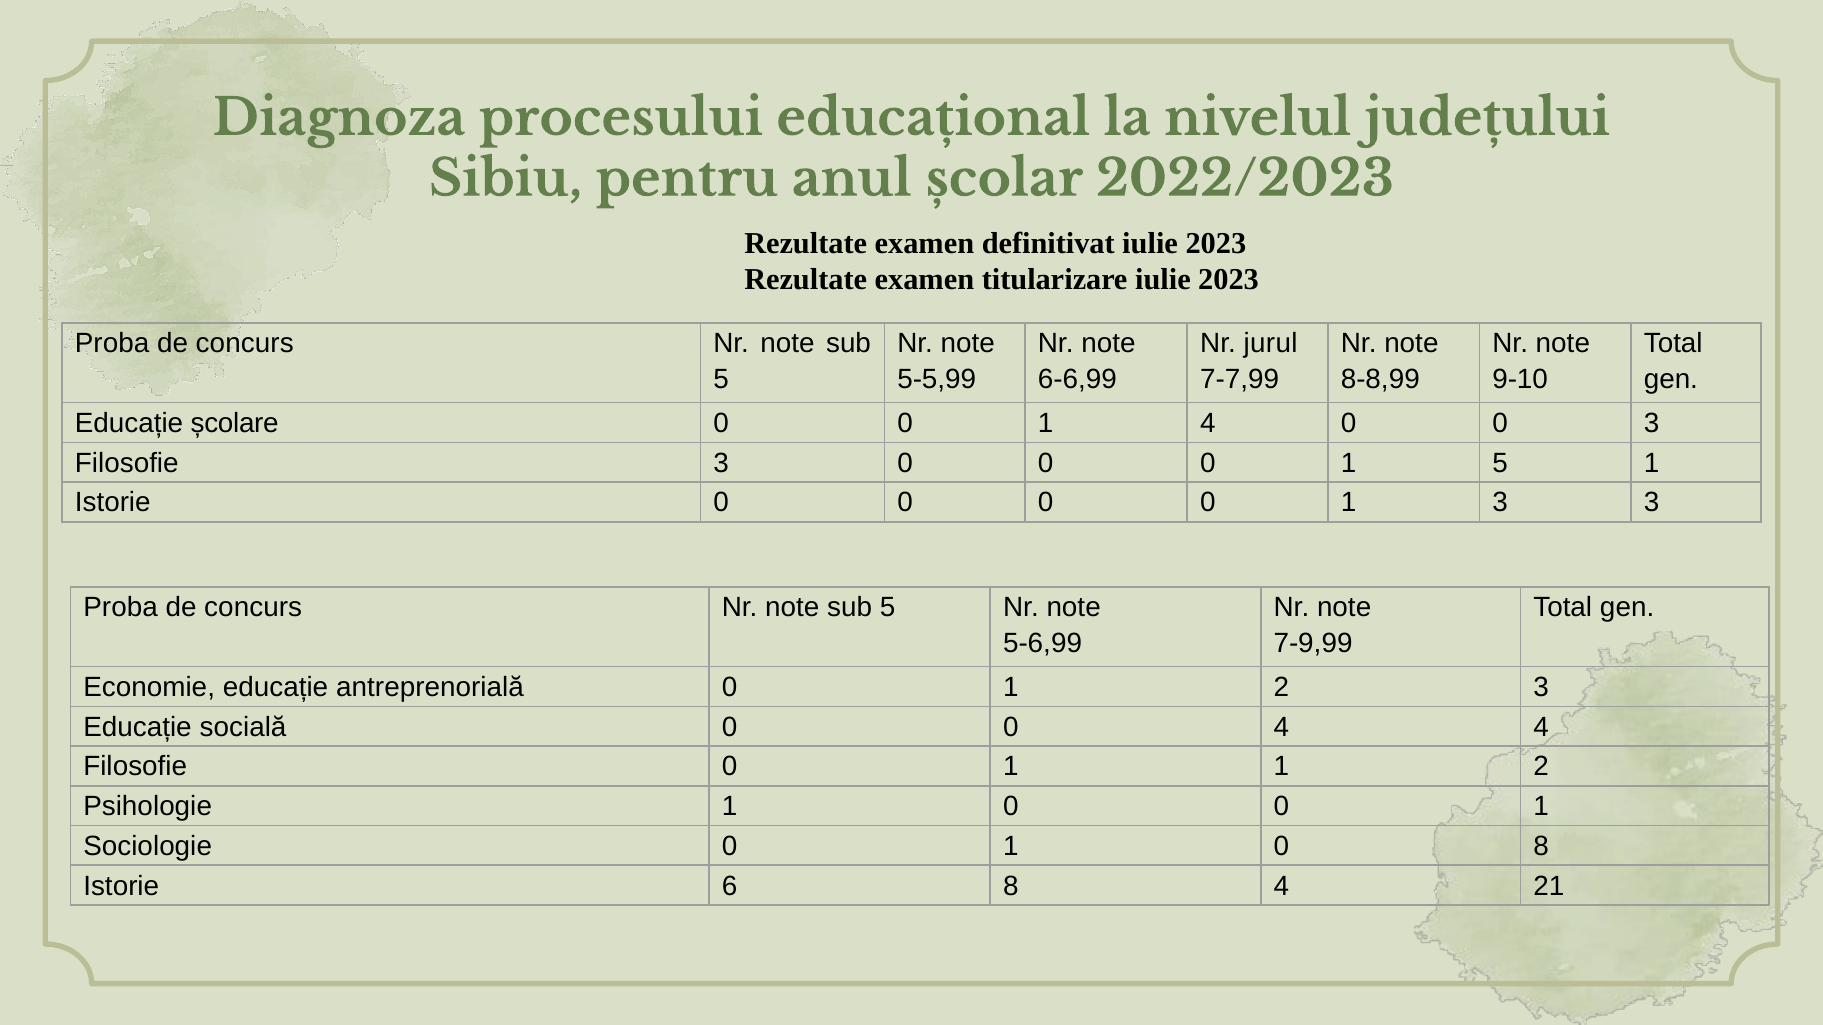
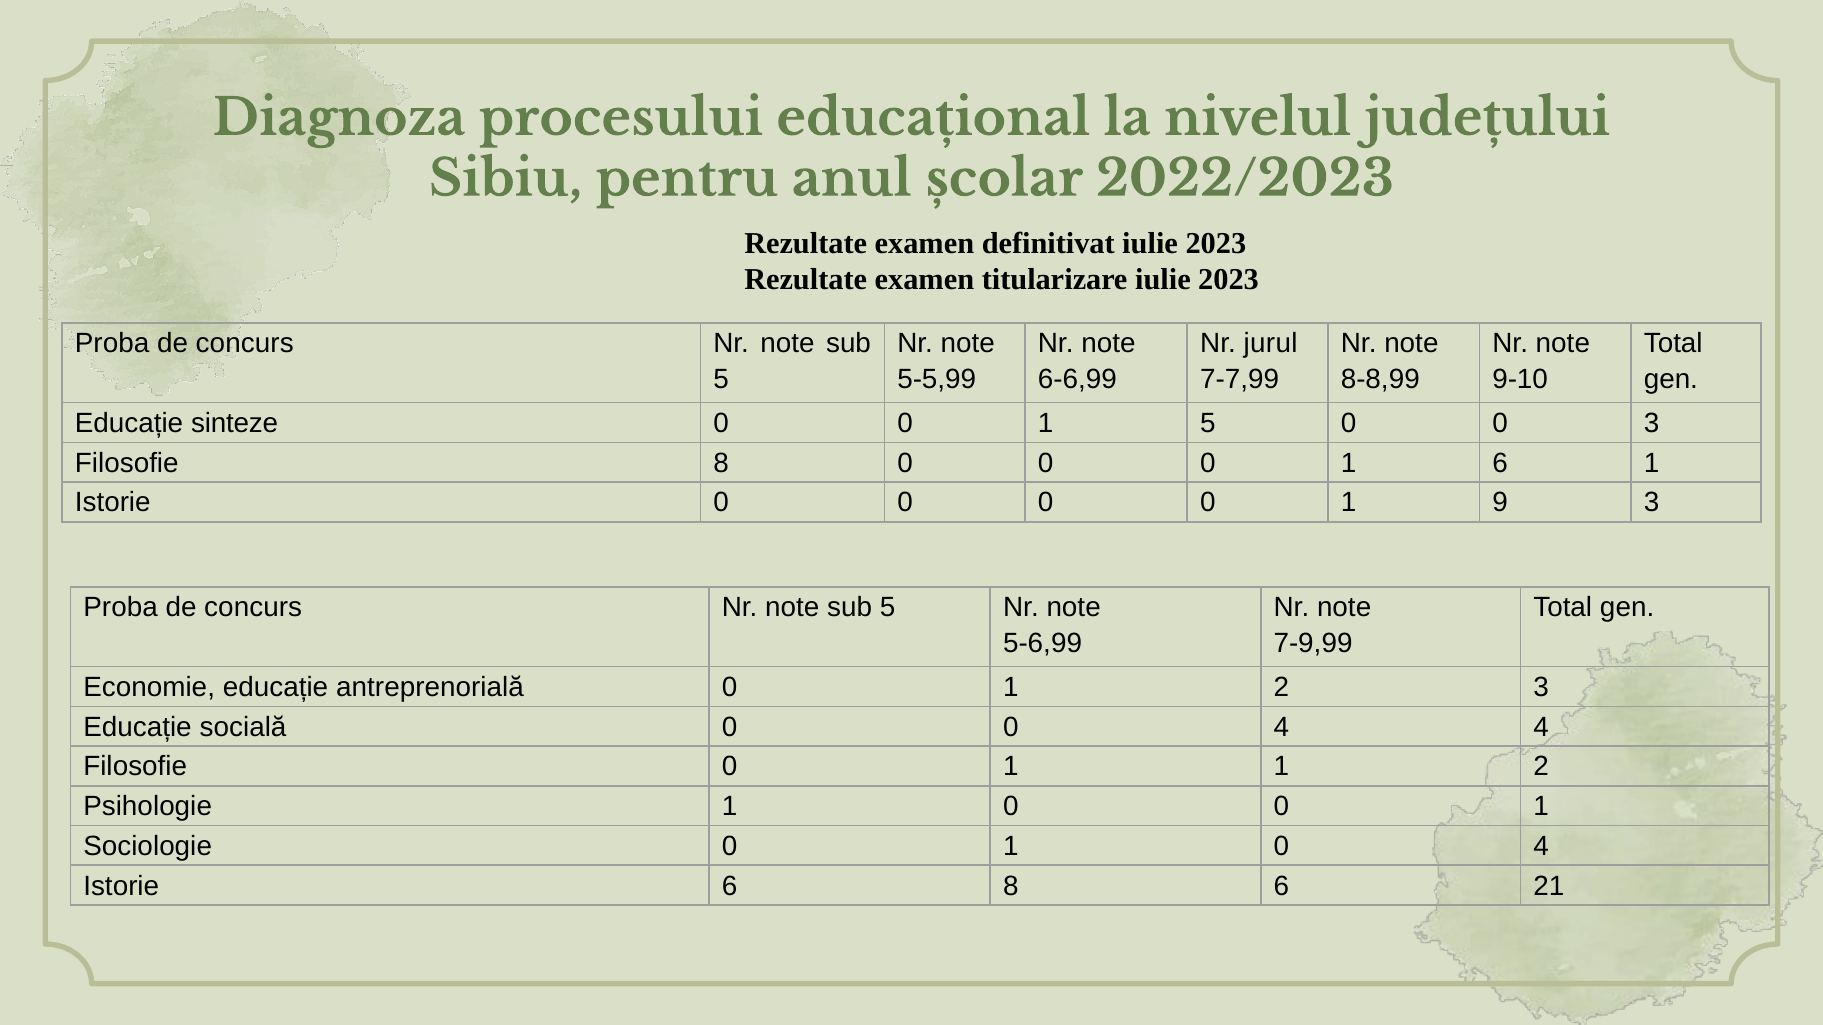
școlare: școlare -> sinteze
1 4: 4 -> 5
Filosofie 3: 3 -> 8
1 5: 5 -> 6
1 3: 3 -> 9
1 0 8: 8 -> 4
8 4: 4 -> 6
